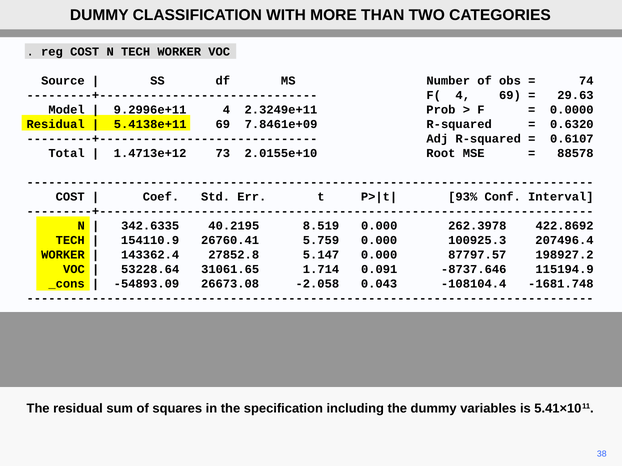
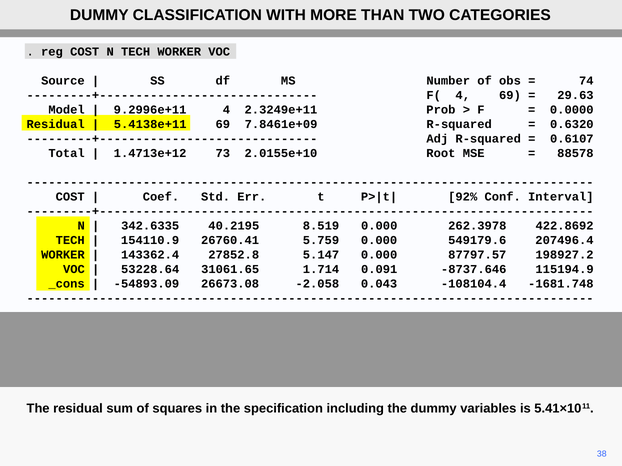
93%: 93% -> 92%
100925.3: 100925.3 -> 549179.6
